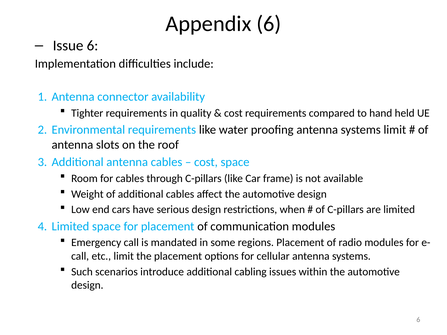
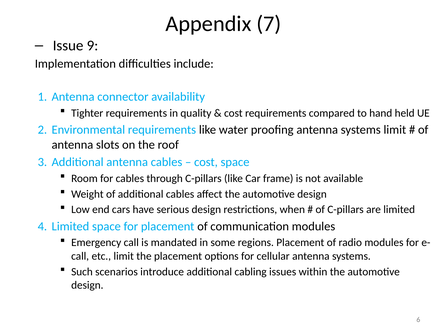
Appendix 6: 6 -> 7
Issue 6: 6 -> 9
